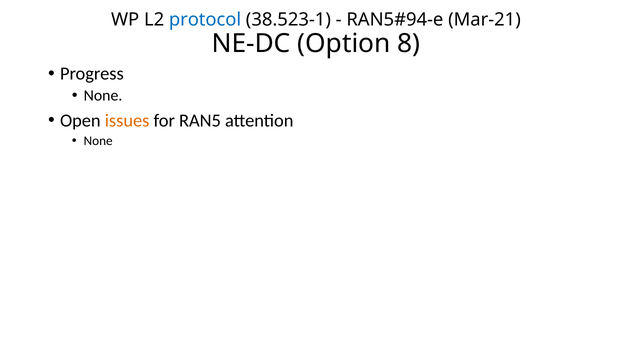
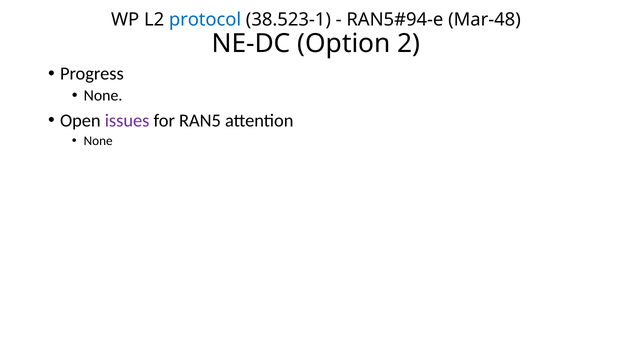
Mar-21: Mar-21 -> Mar-48
8: 8 -> 2
issues colour: orange -> purple
